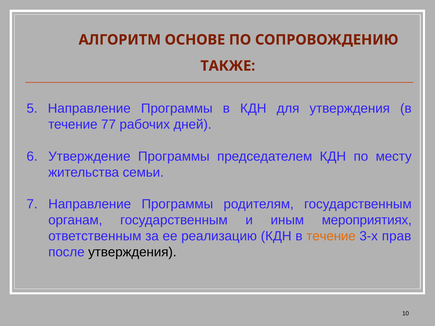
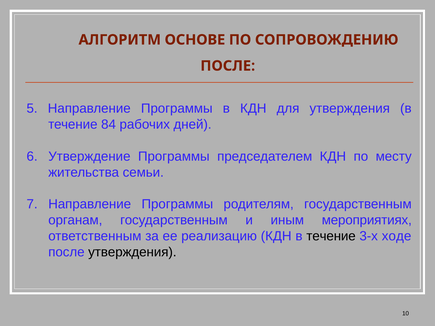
ТАКЖЕ at (228, 66): ТАКЖЕ -> ПОСЛЕ
77: 77 -> 84
течение at (331, 236) colour: orange -> black
прав: прав -> ходе
